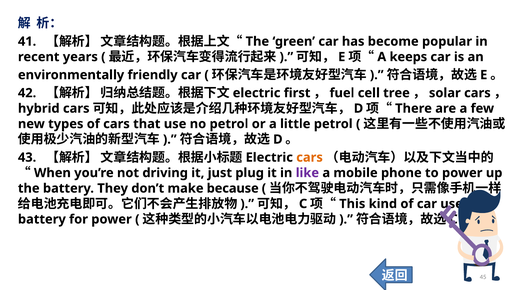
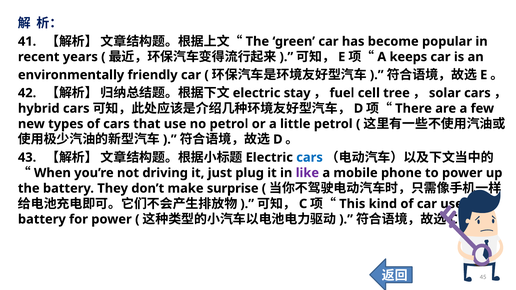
first: first -> stay
cars at (310, 158) colour: orange -> blue
because: because -> surprise
